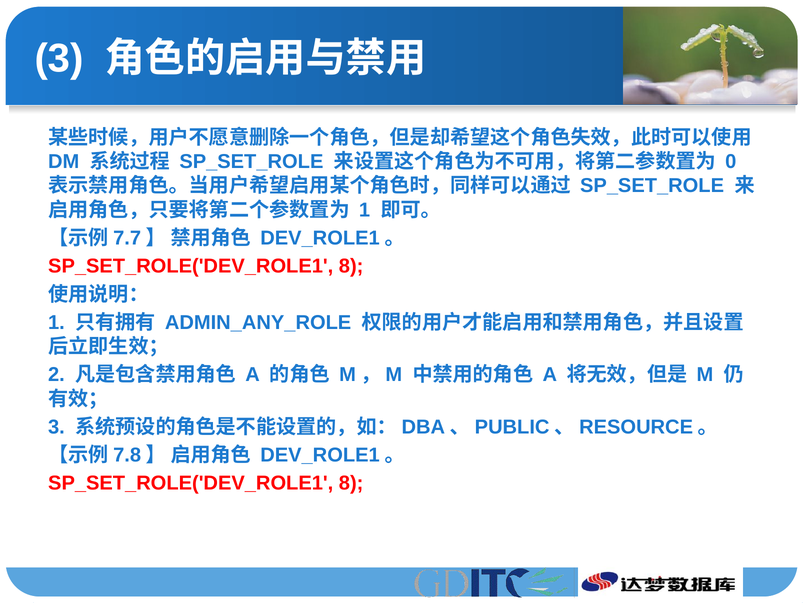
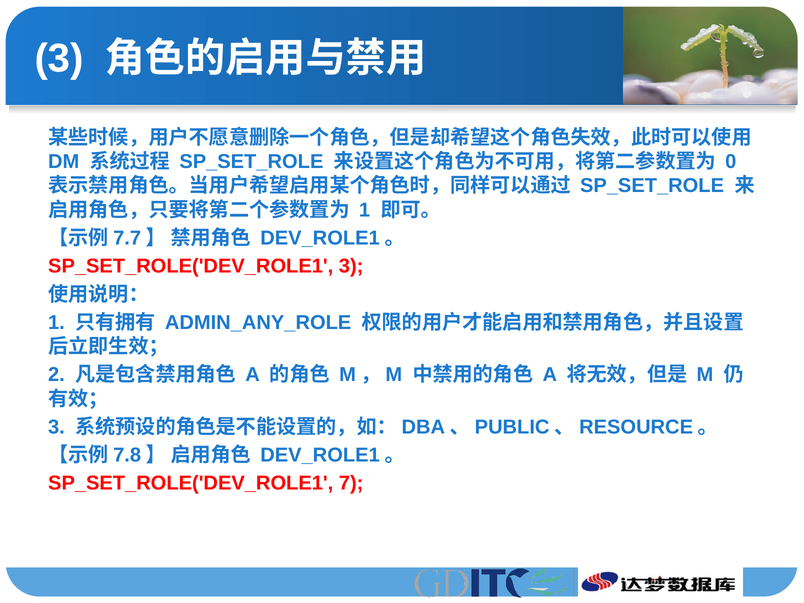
8 at (351, 266): 8 -> 3
8 at (351, 483): 8 -> 7
